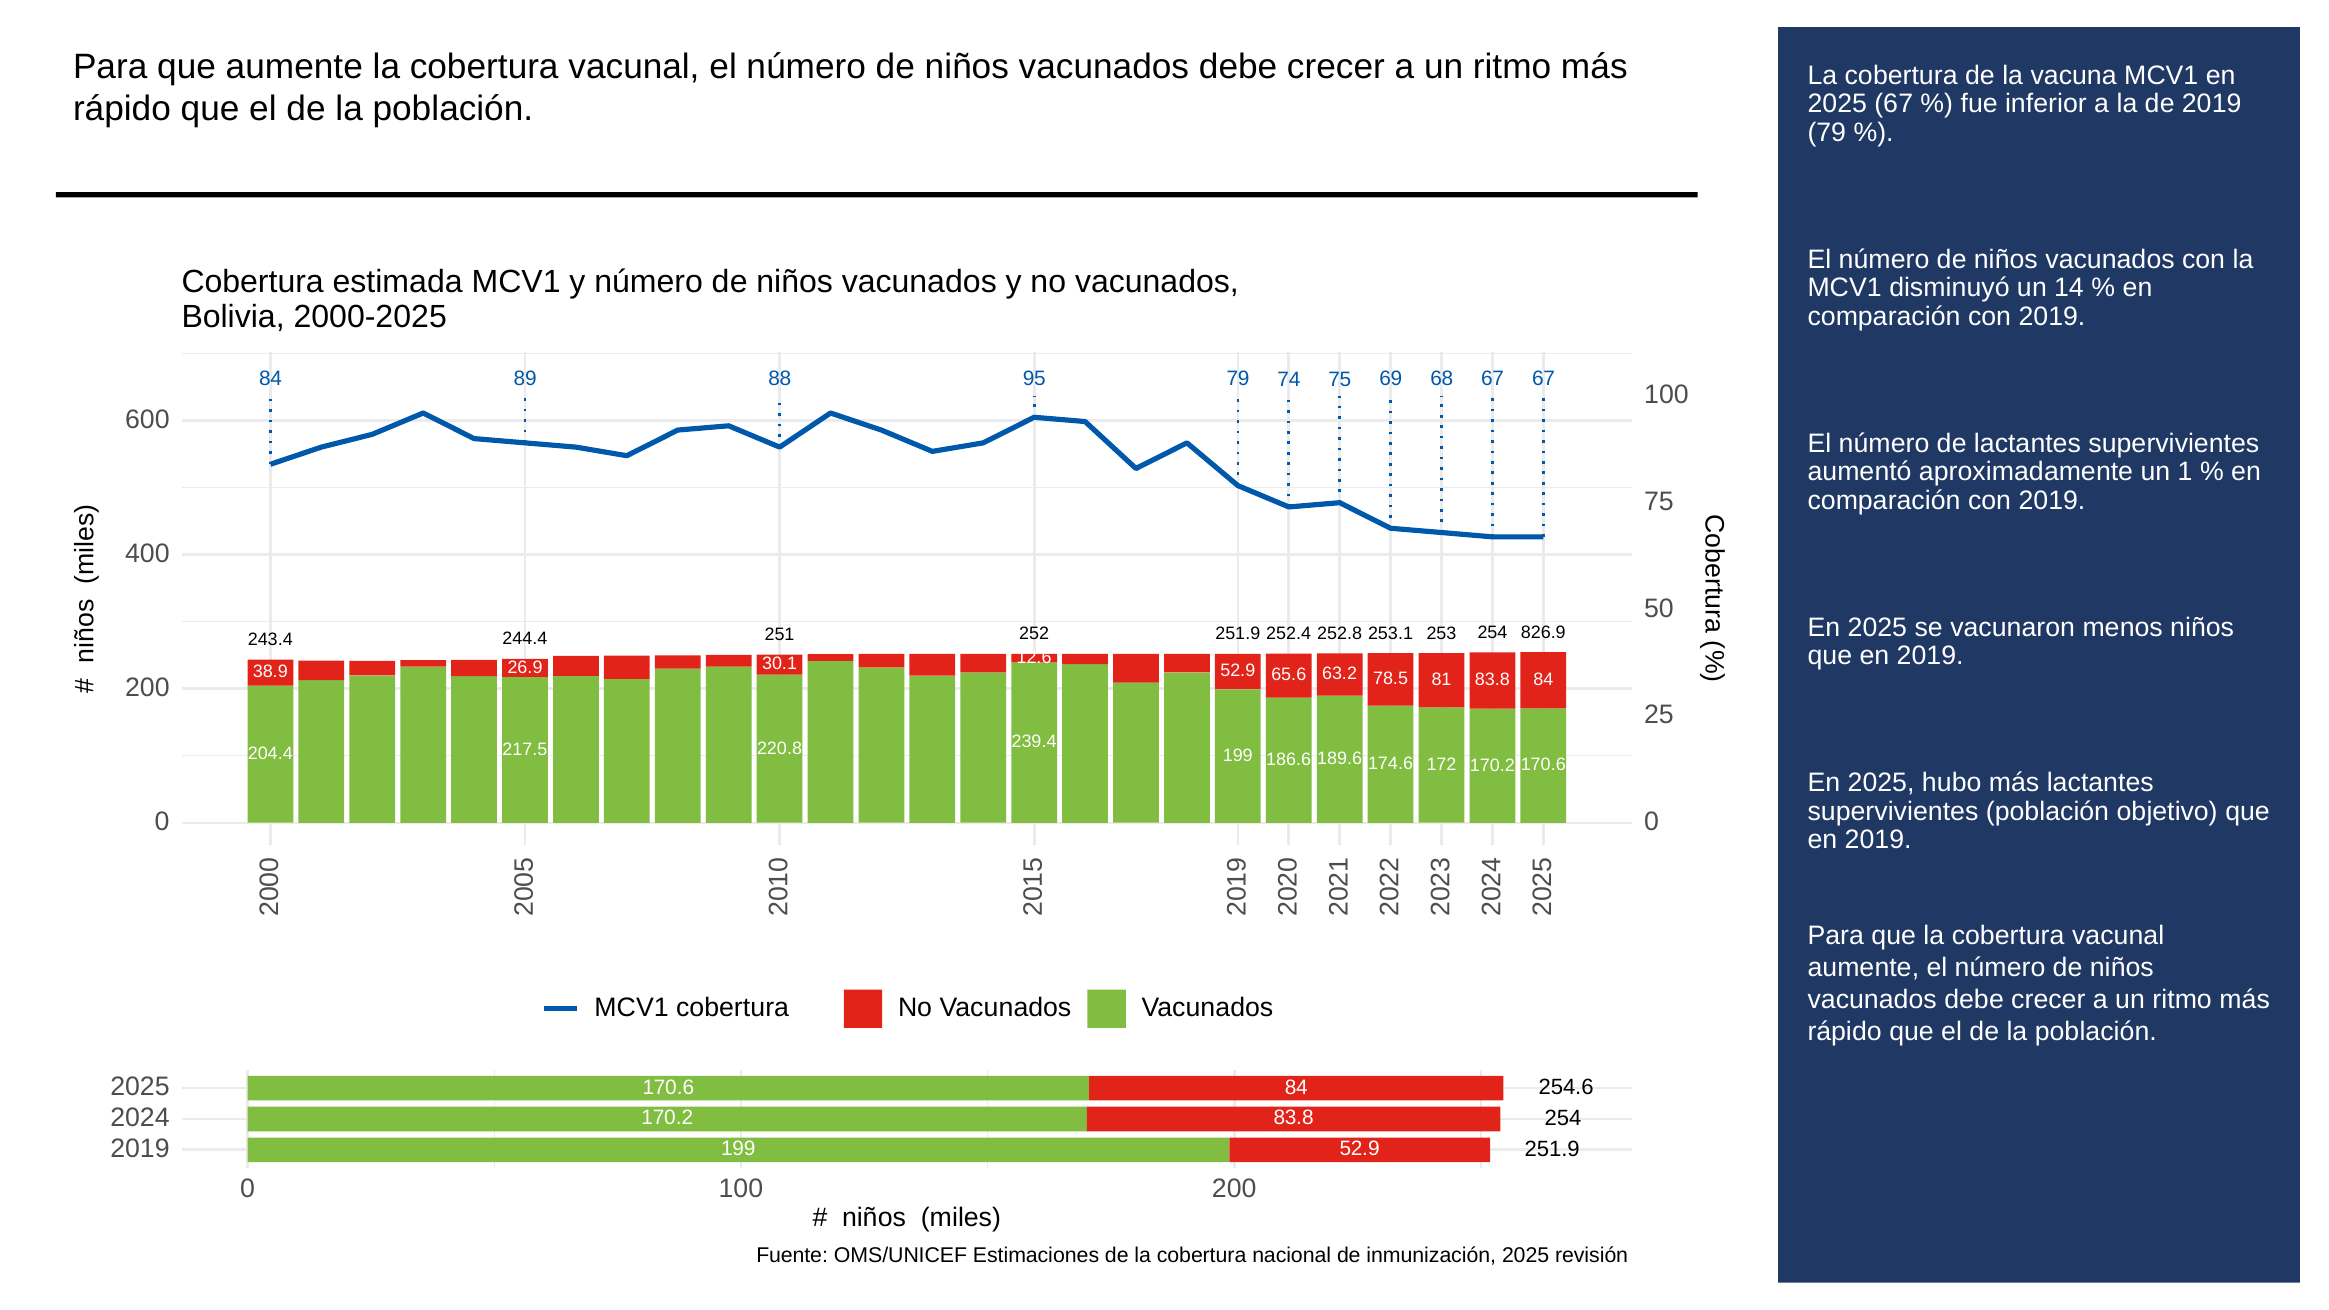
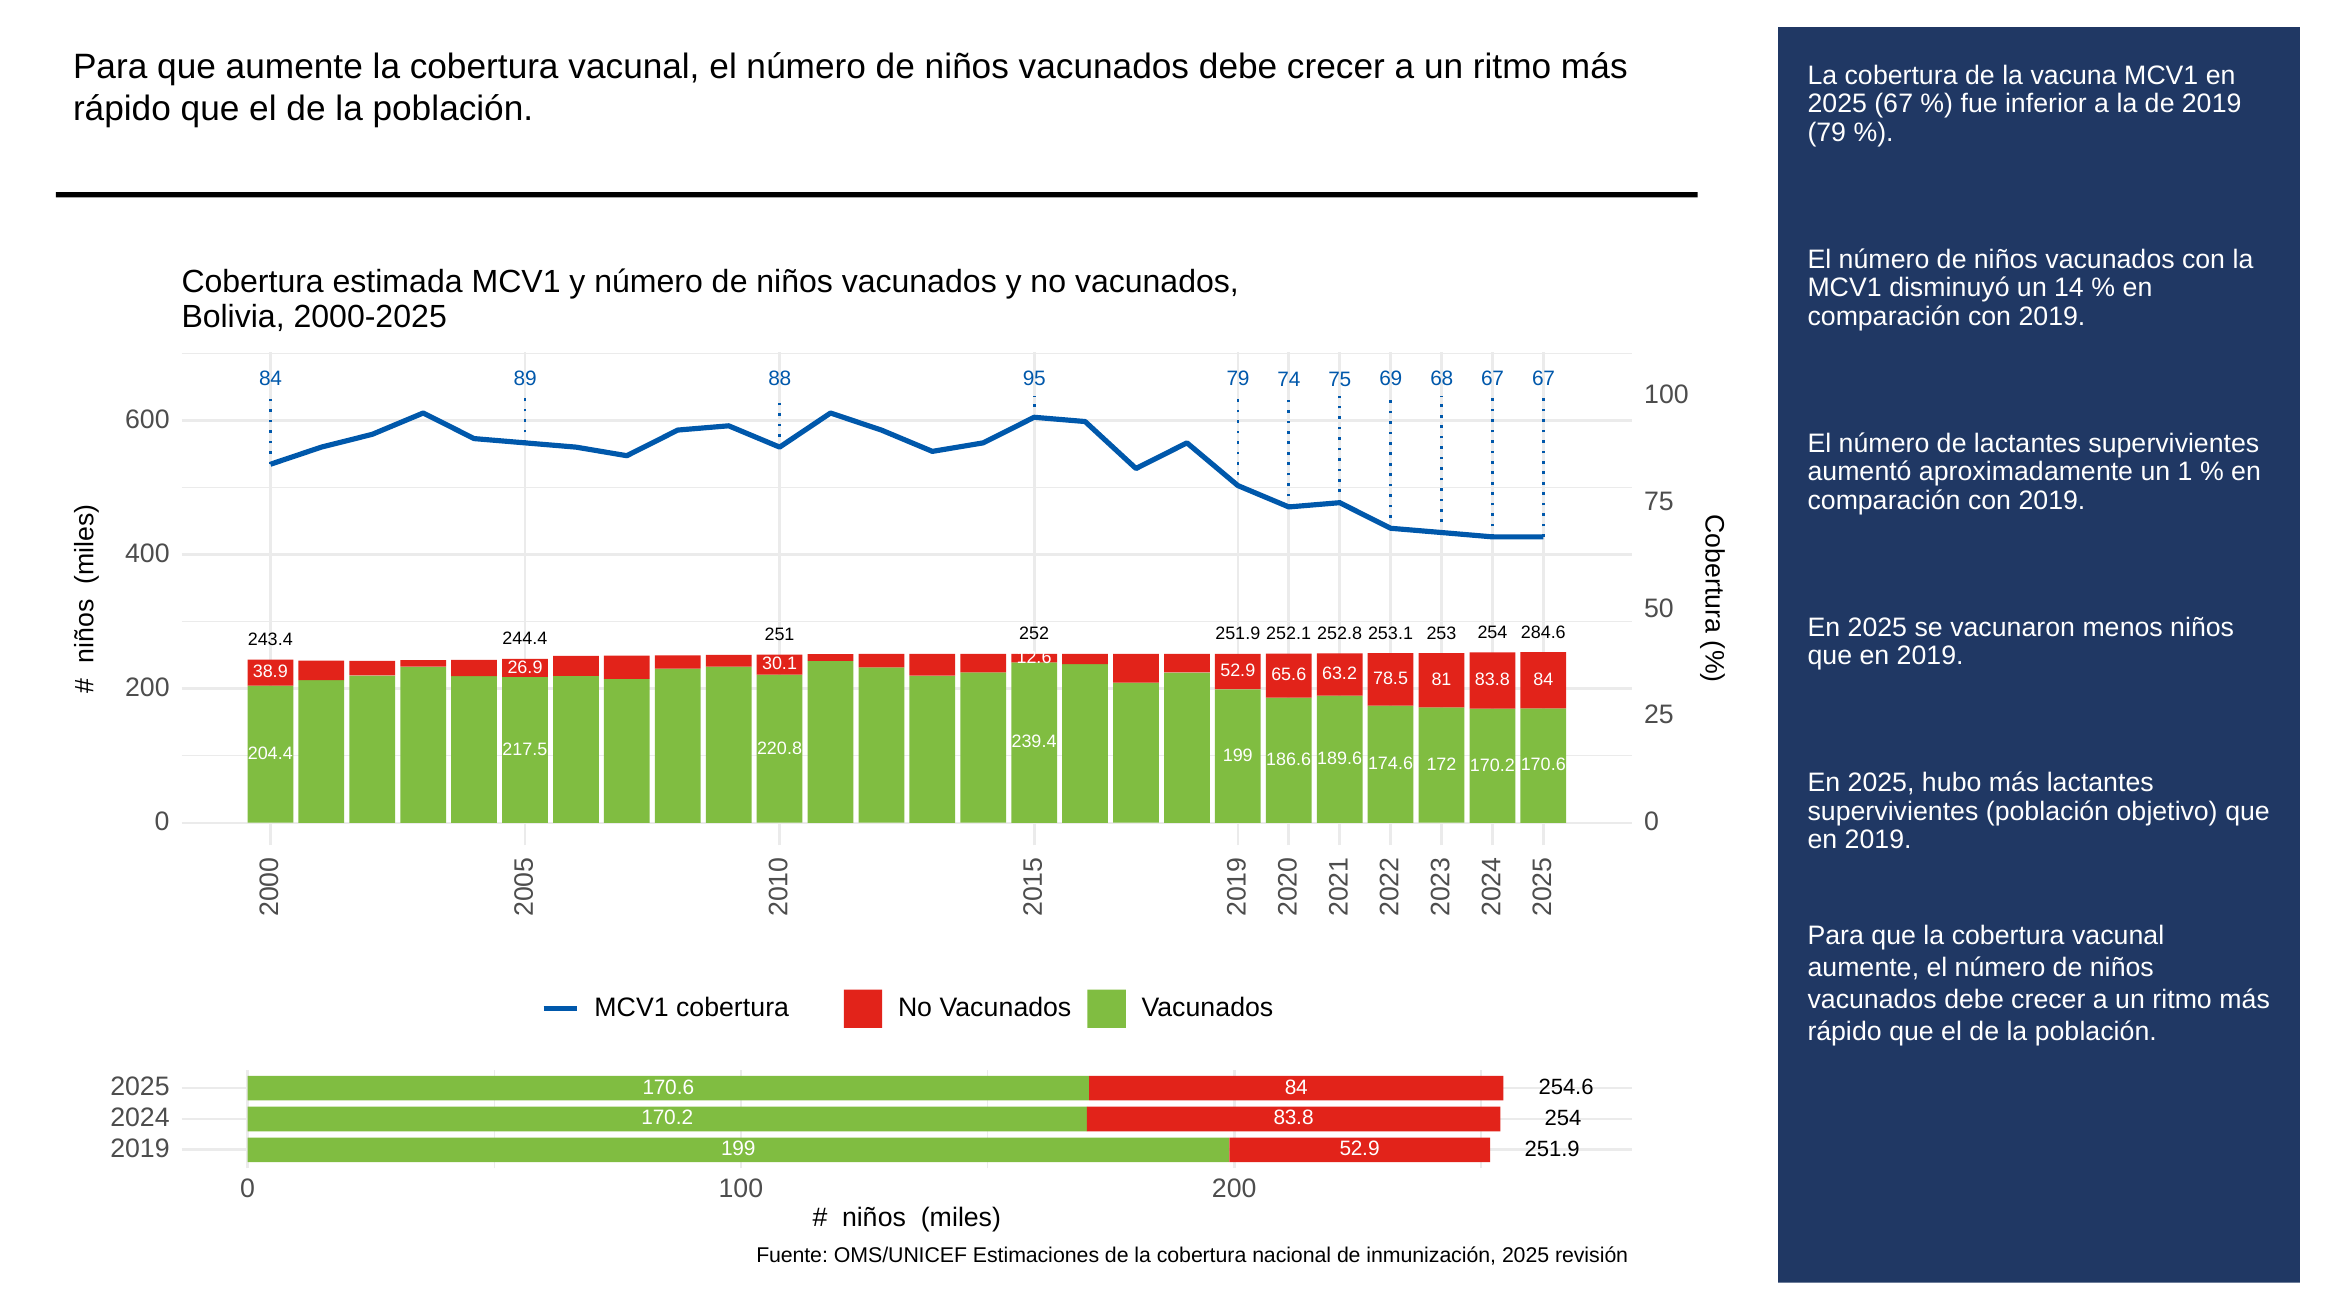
252.4: 252.4 -> 252.1
826.9: 826.9 -> 284.6
